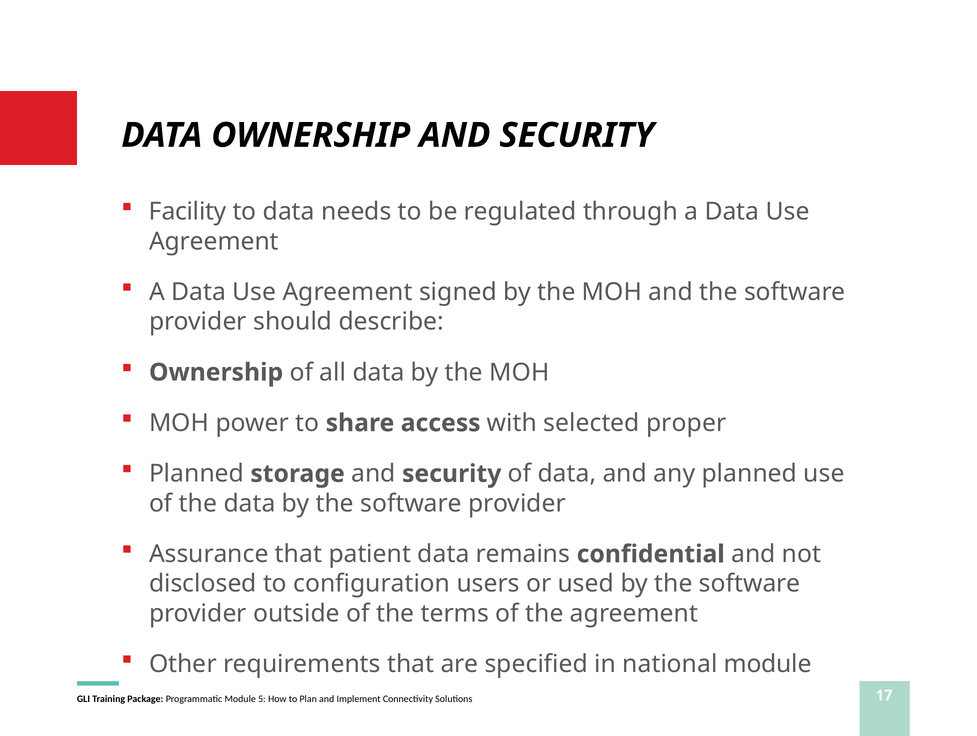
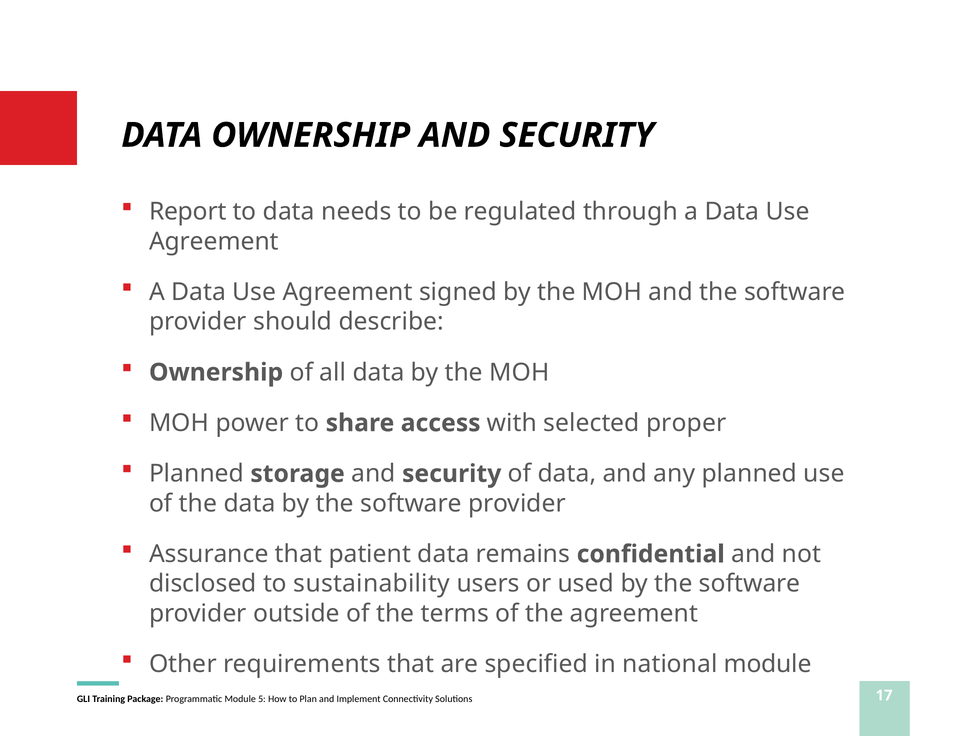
Facility: Facility -> Report
configuration: configuration -> sustainability
